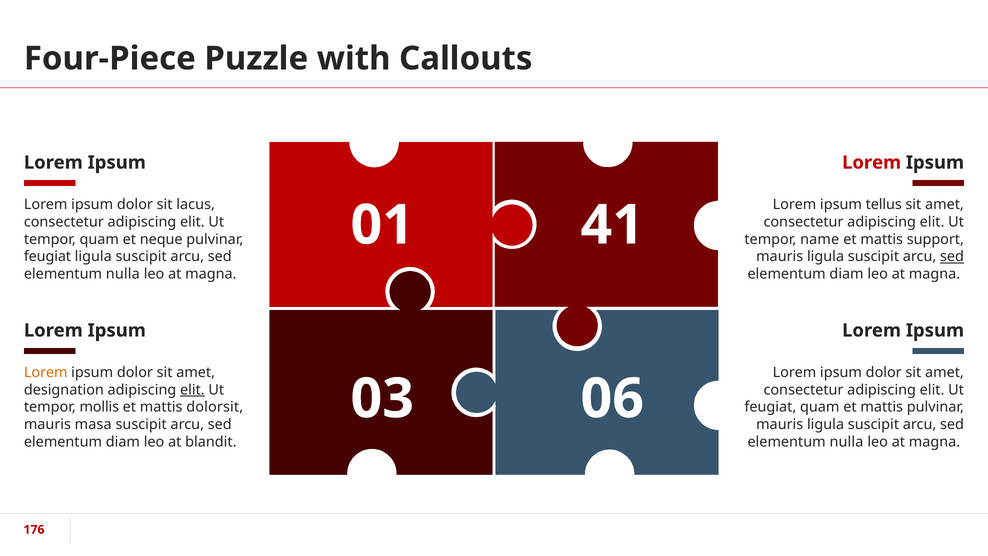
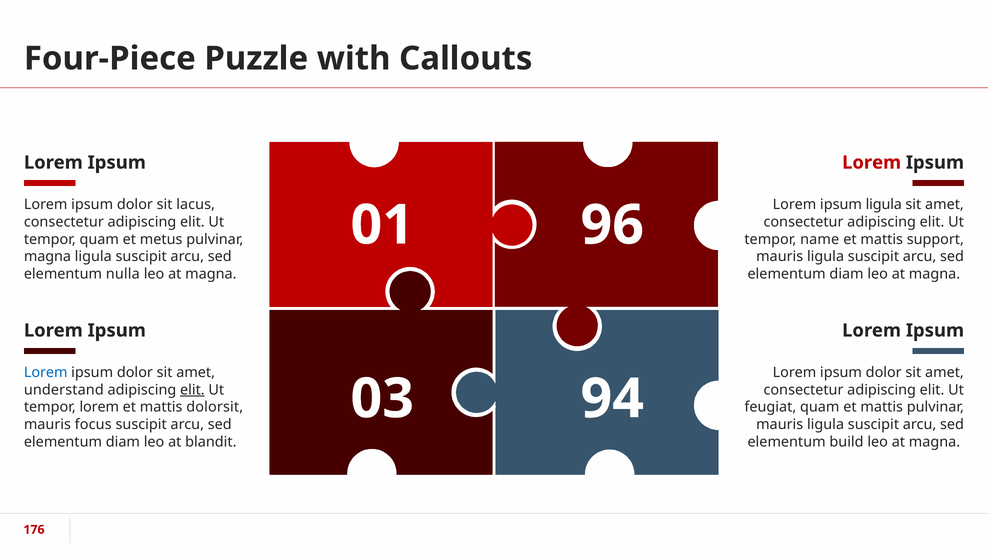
ipsum tellus: tellus -> ligula
41: 41 -> 96
neque: neque -> metus
feugiat at (47, 257): feugiat -> magna
sed at (952, 257) underline: present -> none
Lorem at (46, 372) colour: orange -> blue
designation: designation -> understand
06: 06 -> 94
tempor mollis: mollis -> lorem
masa: masa -> focus
nulla at (846, 442): nulla -> build
